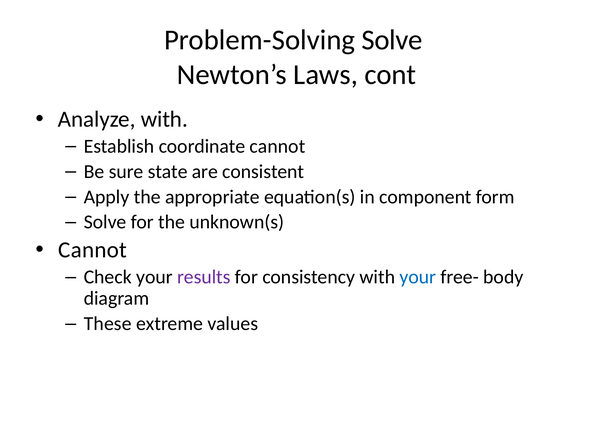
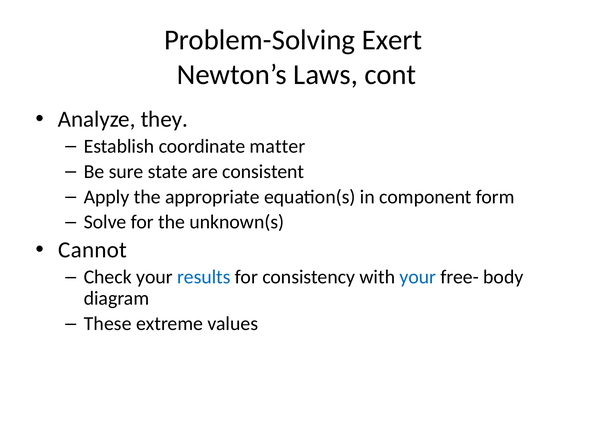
Problem-Solving Solve: Solve -> Exert
Analyze with: with -> they
coordinate cannot: cannot -> matter
results colour: purple -> blue
